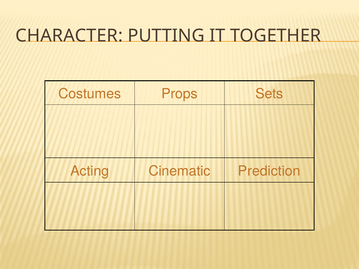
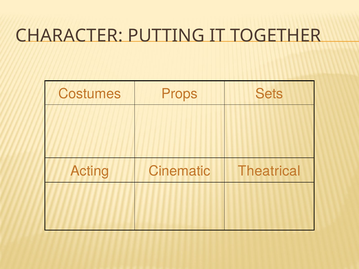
Prediction: Prediction -> Theatrical
